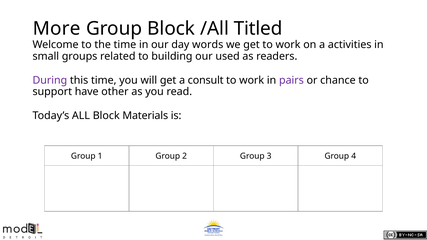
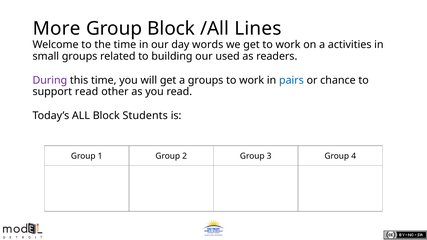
Titled: Titled -> Lines
a consult: consult -> groups
pairs colour: purple -> blue
support have: have -> read
Materials: Materials -> Students
